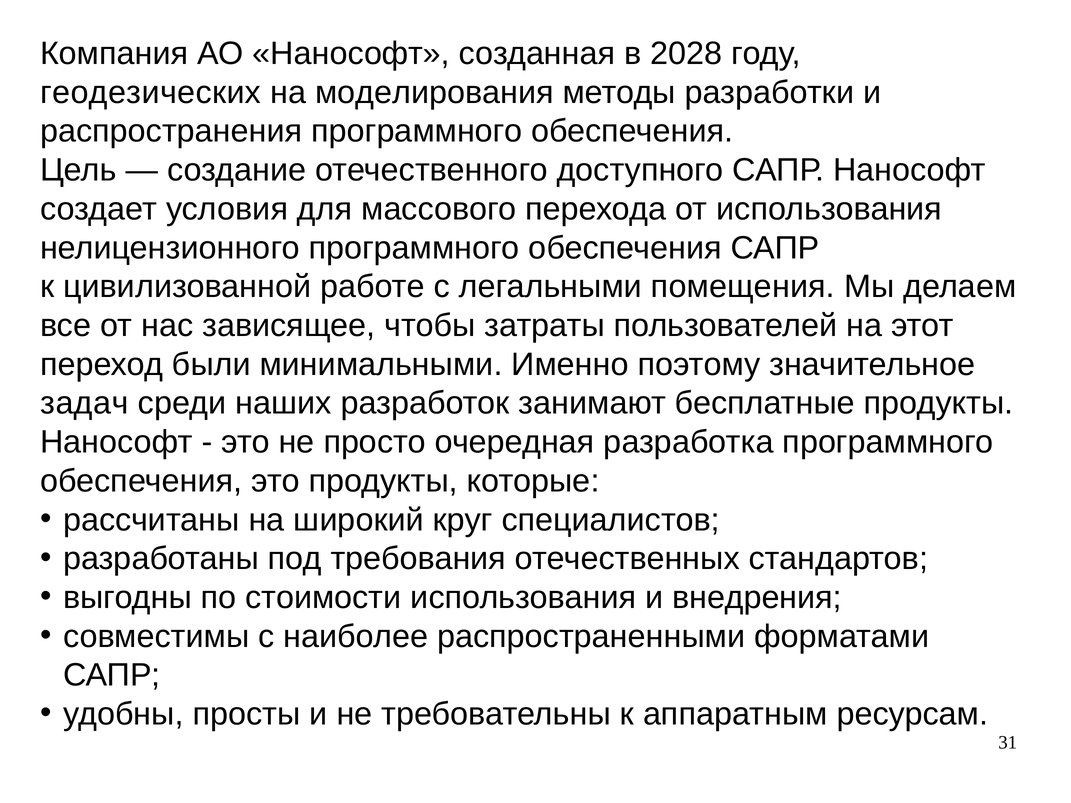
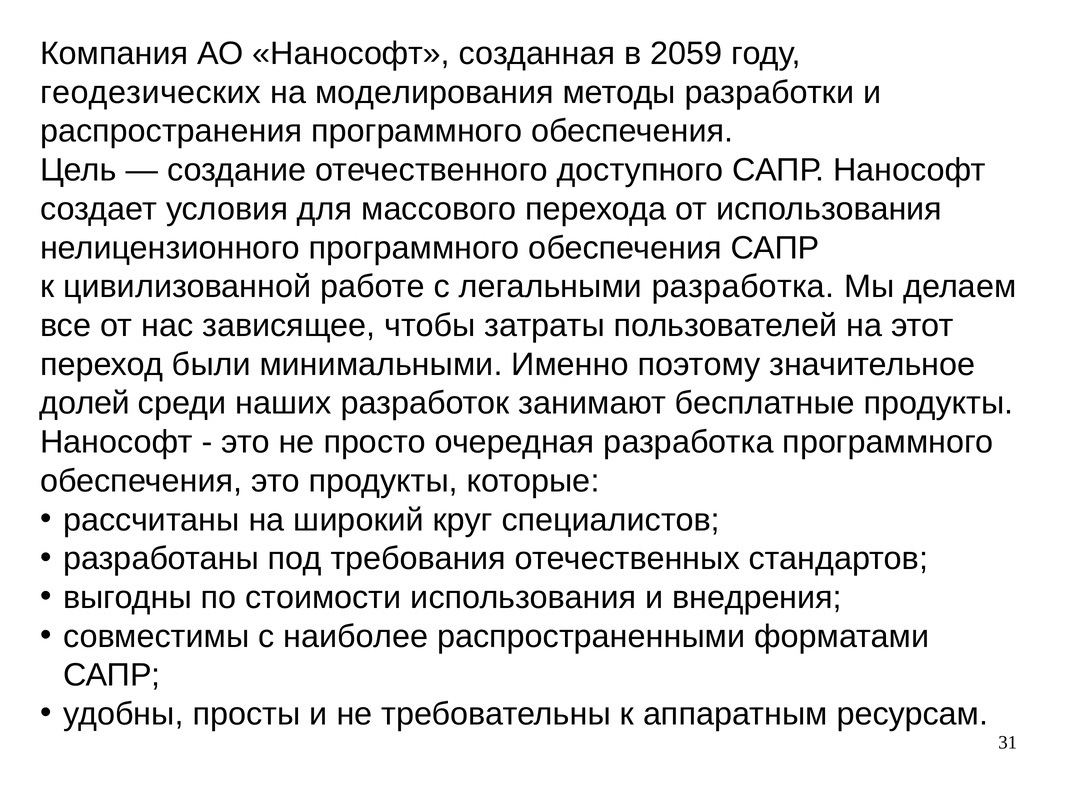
2028: 2028 -> 2059
легальными помещения: помещения -> разработка
задач: задач -> долей
